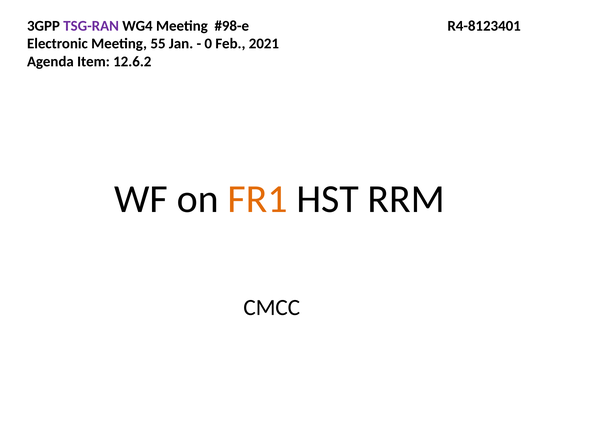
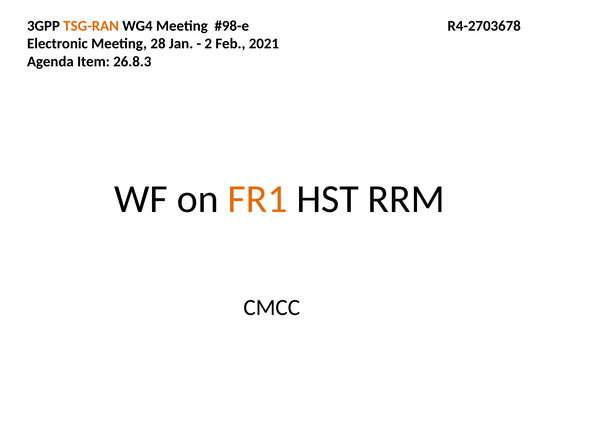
TSG-RAN colour: purple -> orange
R4-8123401: R4-8123401 -> R4-2703678
55: 55 -> 28
0: 0 -> 2
12.6.2: 12.6.2 -> 26.8.3
